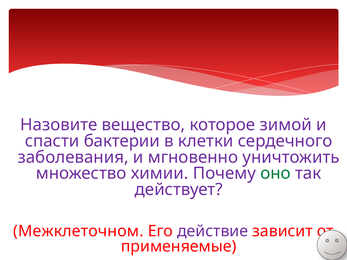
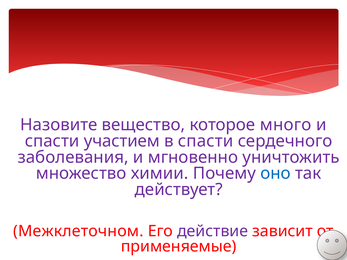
зимой: зимой -> много
бактерии: бактерии -> участием
в клетки: клетки -> спасти
оно colour: green -> blue
